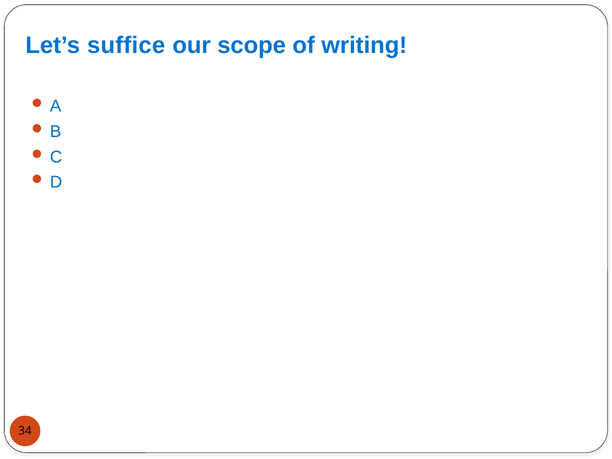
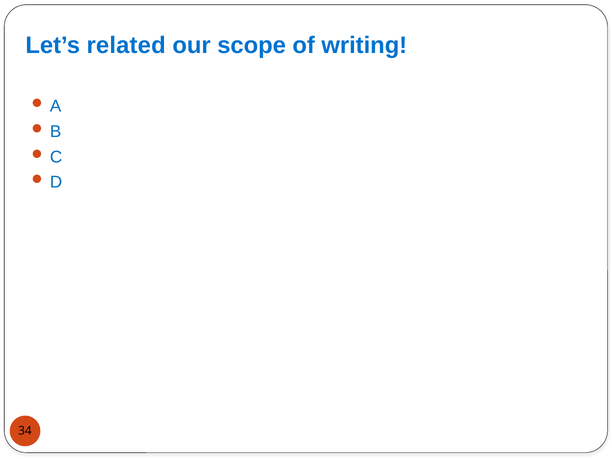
suffice: suffice -> related
